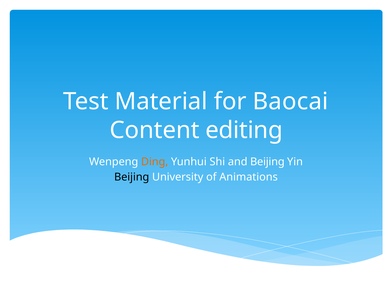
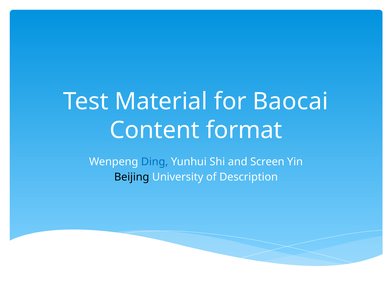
editing: editing -> format
Ding colour: orange -> blue
and Beijing: Beijing -> Screen
Animations: Animations -> Description
